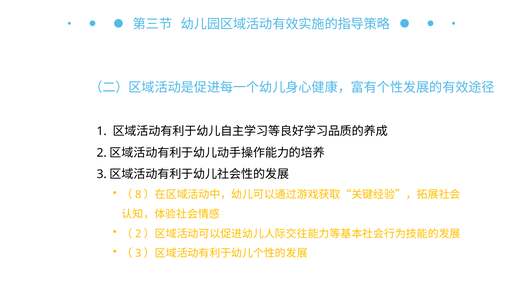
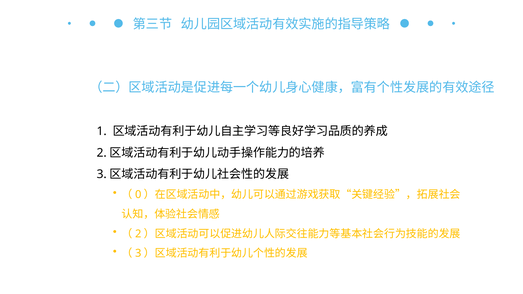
8: 8 -> 0
